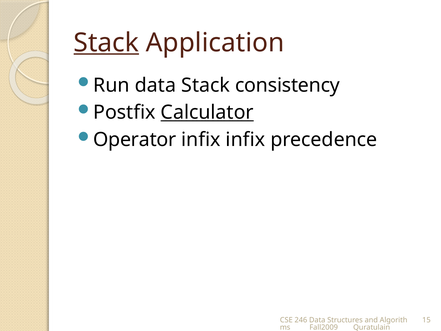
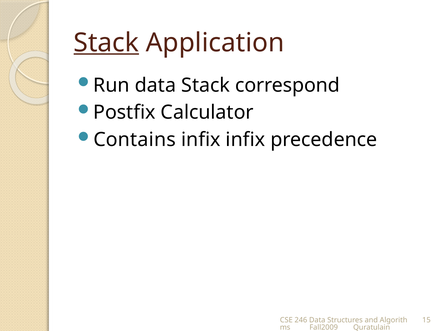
consistency: consistency -> correspond
Calculator underline: present -> none
Operator: Operator -> Contains
